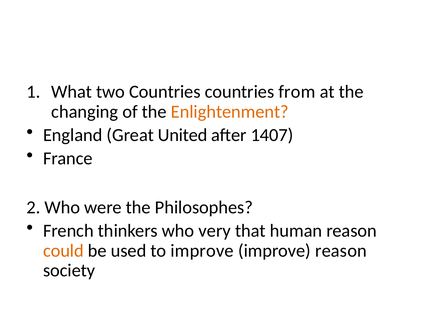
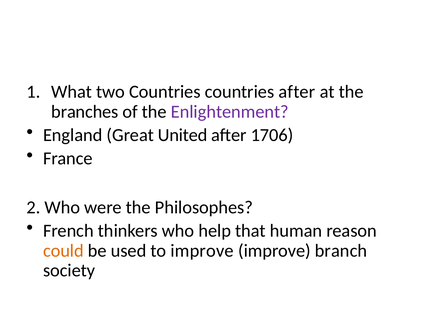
countries from: from -> after
changing: changing -> branches
Enlightenment colour: orange -> purple
1407: 1407 -> 1706
very: very -> help
improve reason: reason -> branch
